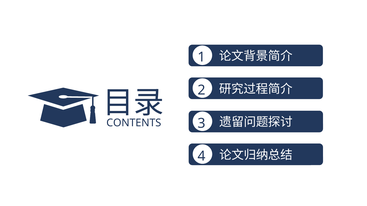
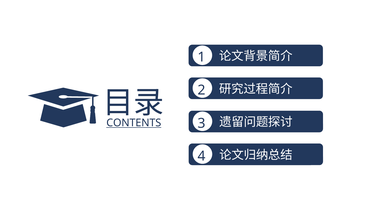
CONTENTS underline: none -> present
